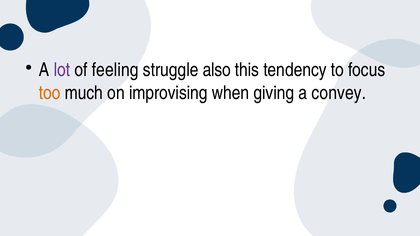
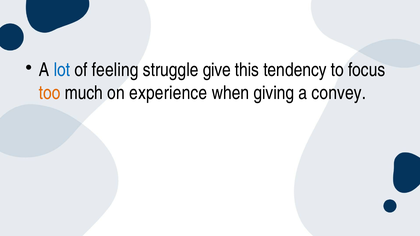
lot colour: purple -> blue
also: also -> give
improvising: improvising -> experience
